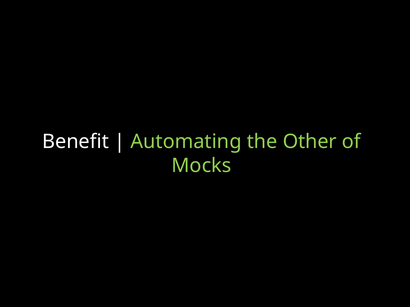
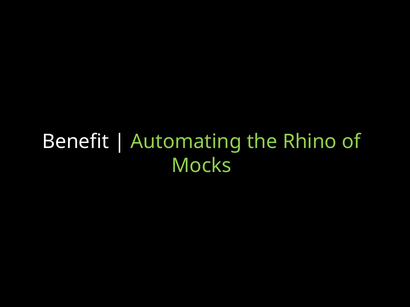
Other: Other -> Rhino
